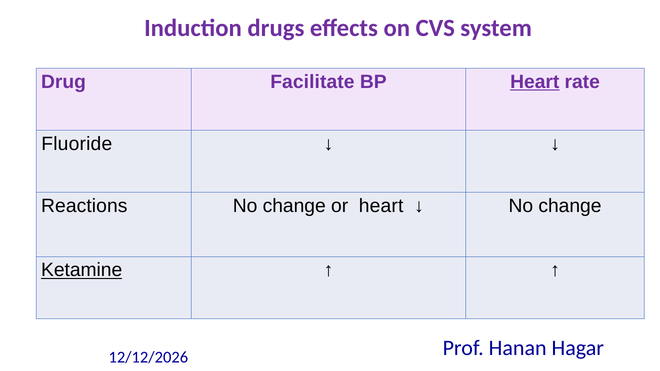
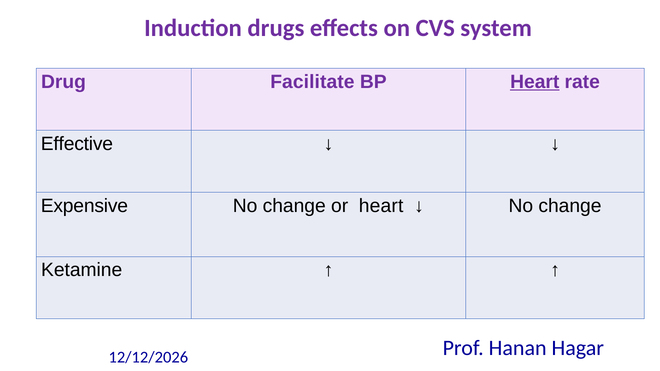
Fluoride: Fluoride -> Effective
Reactions: Reactions -> Expensive
Ketamine underline: present -> none
